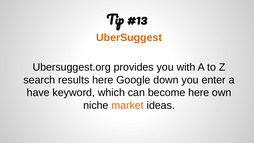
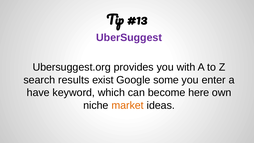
UberSuggest colour: orange -> purple
results here: here -> exist
down: down -> some
